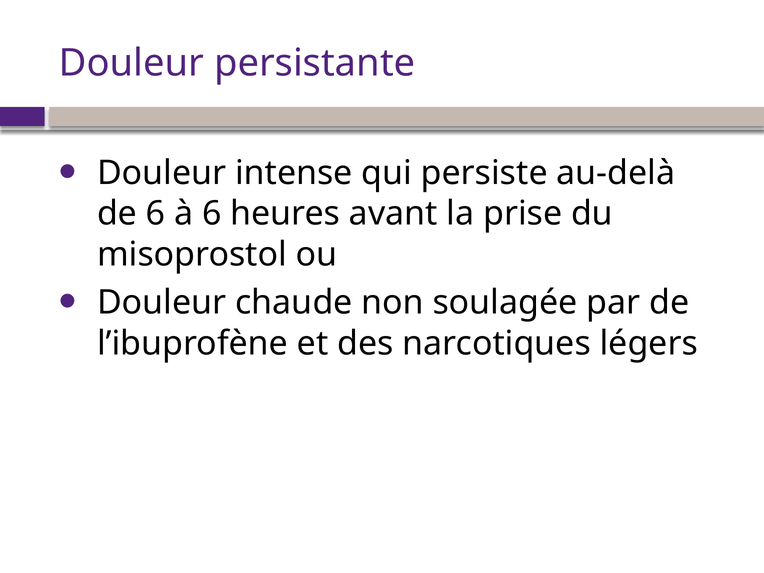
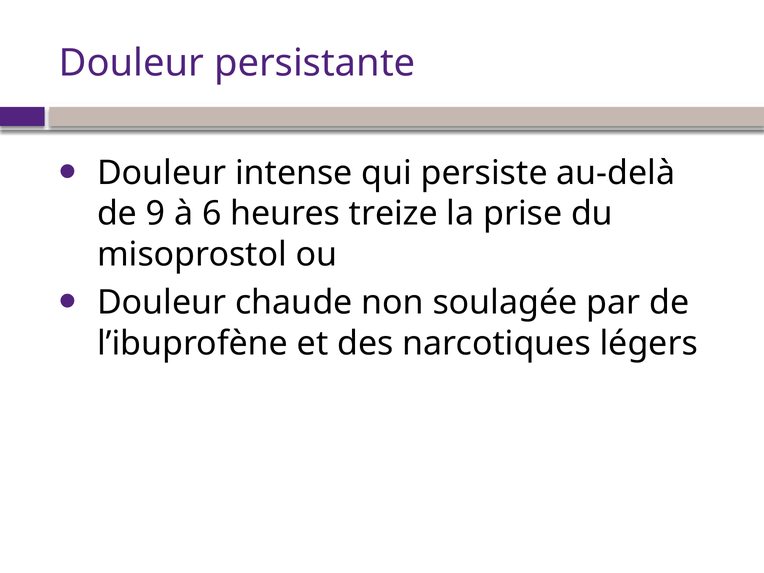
de 6: 6 -> 9
avant: avant -> treize
